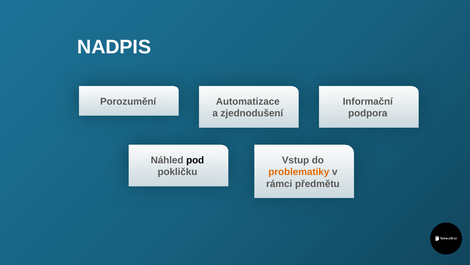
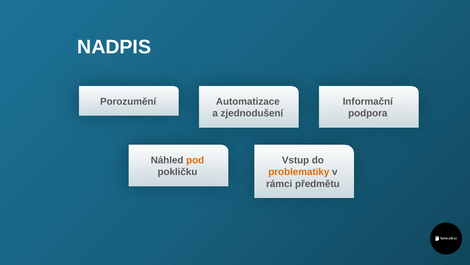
pod colour: black -> orange
